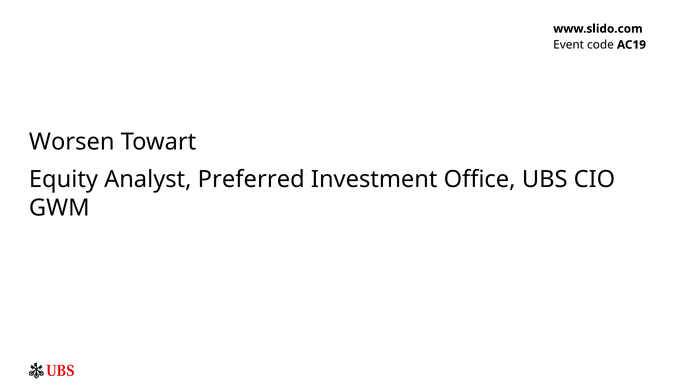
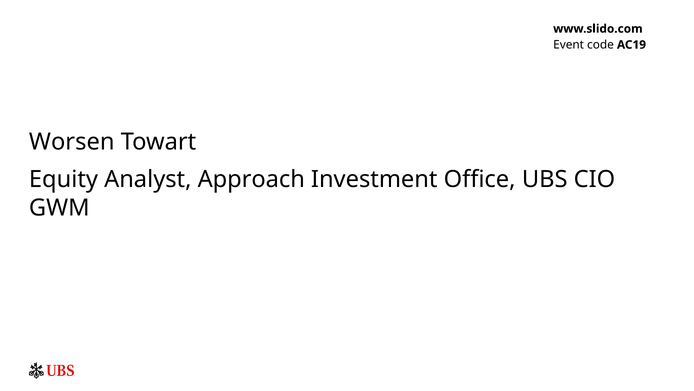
Preferred: Preferred -> Approach
